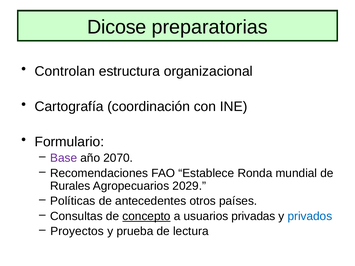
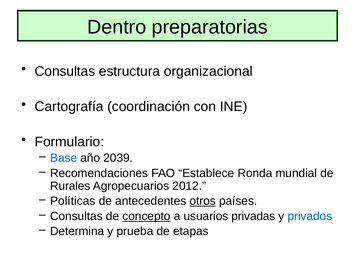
Dicose: Dicose -> Dentro
Controlan at (65, 71): Controlan -> Consultas
Base colour: purple -> blue
2070: 2070 -> 2039
2029: 2029 -> 2012
otros underline: none -> present
Proyectos: Proyectos -> Determina
lectura: lectura -> etapas
